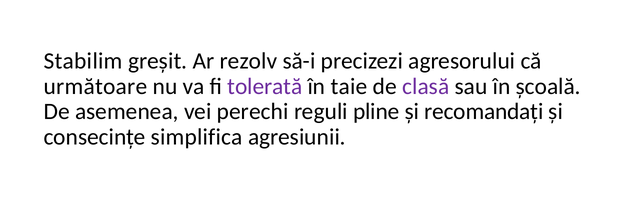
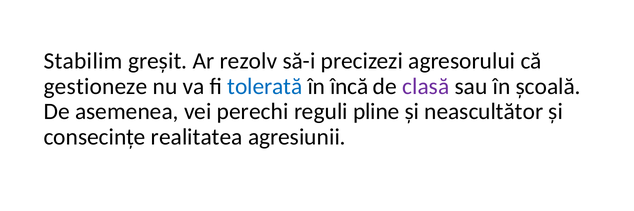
următoare: următoare -> gestioneze
tolerată colour: purple -> blue
taie: taie -> încă
recomandați: recomandați -> neascultător
simplifica: simplifica -> realitatea
